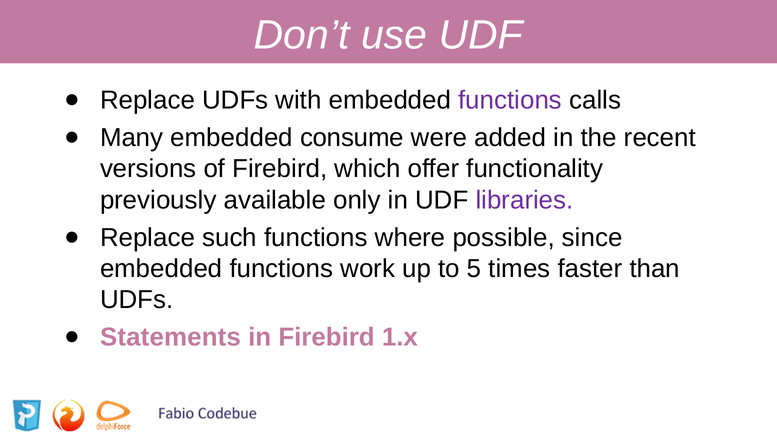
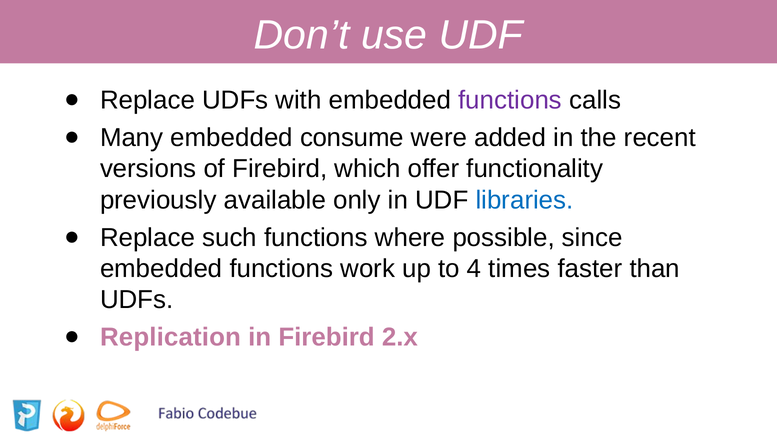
libraries colour: purple -> blue
5: 5 -> 4
Statements: Statements -> Replication
1.x: 1.x -> 2.x
